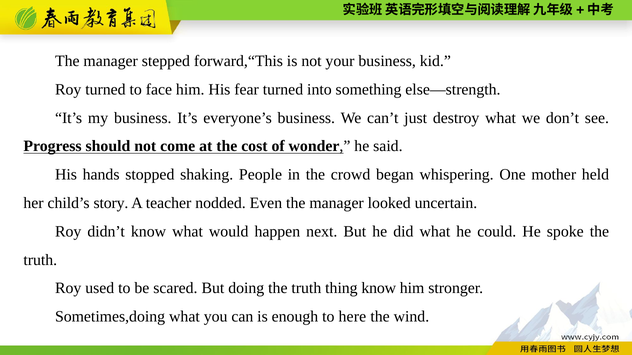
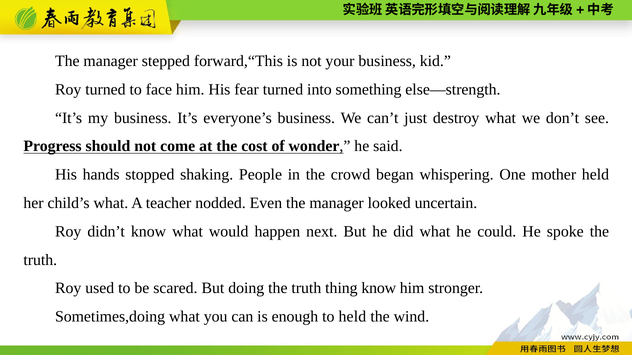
child’s story: story -> what
to here: here -> held
